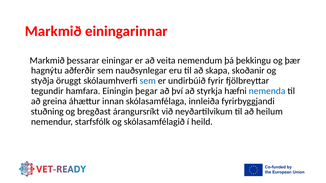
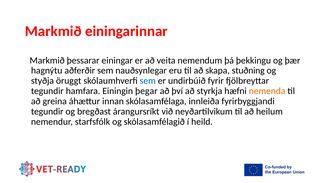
skoðanir: skoðanir -> stuðning
nemenda colour: blue -> orange
stuðning at (47, 112): stuðning -> tegundir
